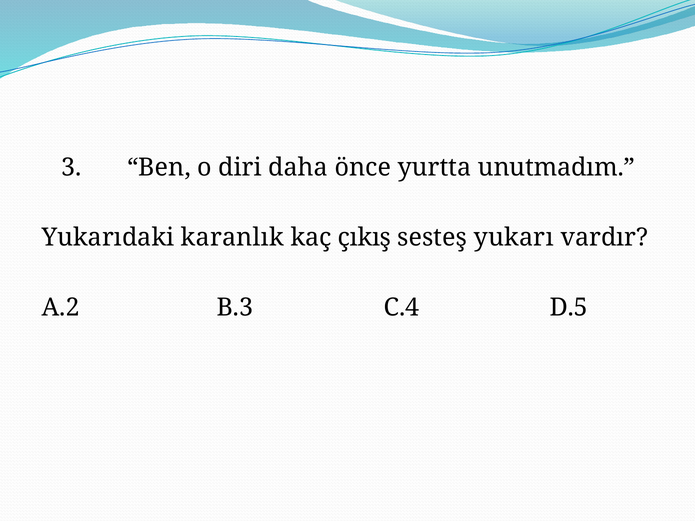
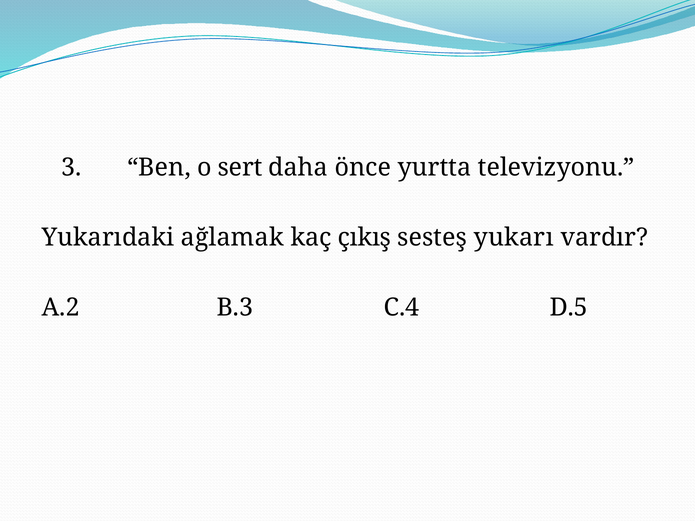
diri: diri -> sert
unutmadım: unutmadım -> televizyonu
karanlık: karanlık -> ağlamak
